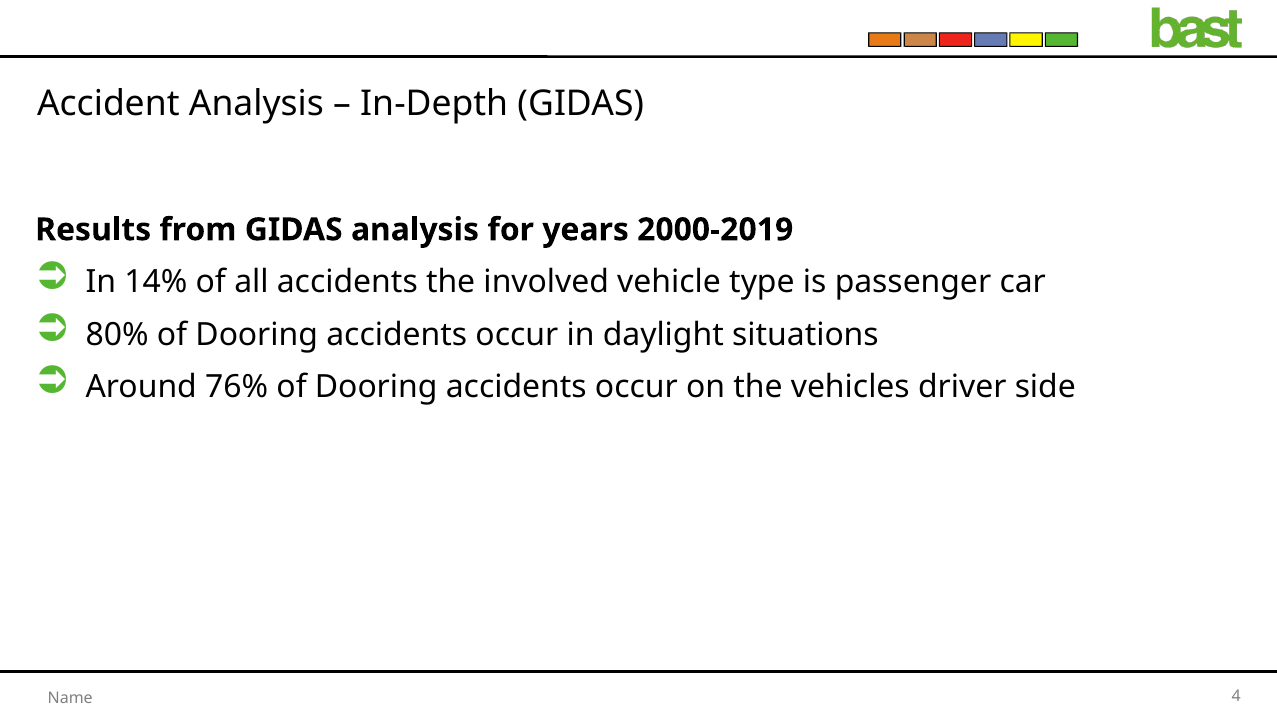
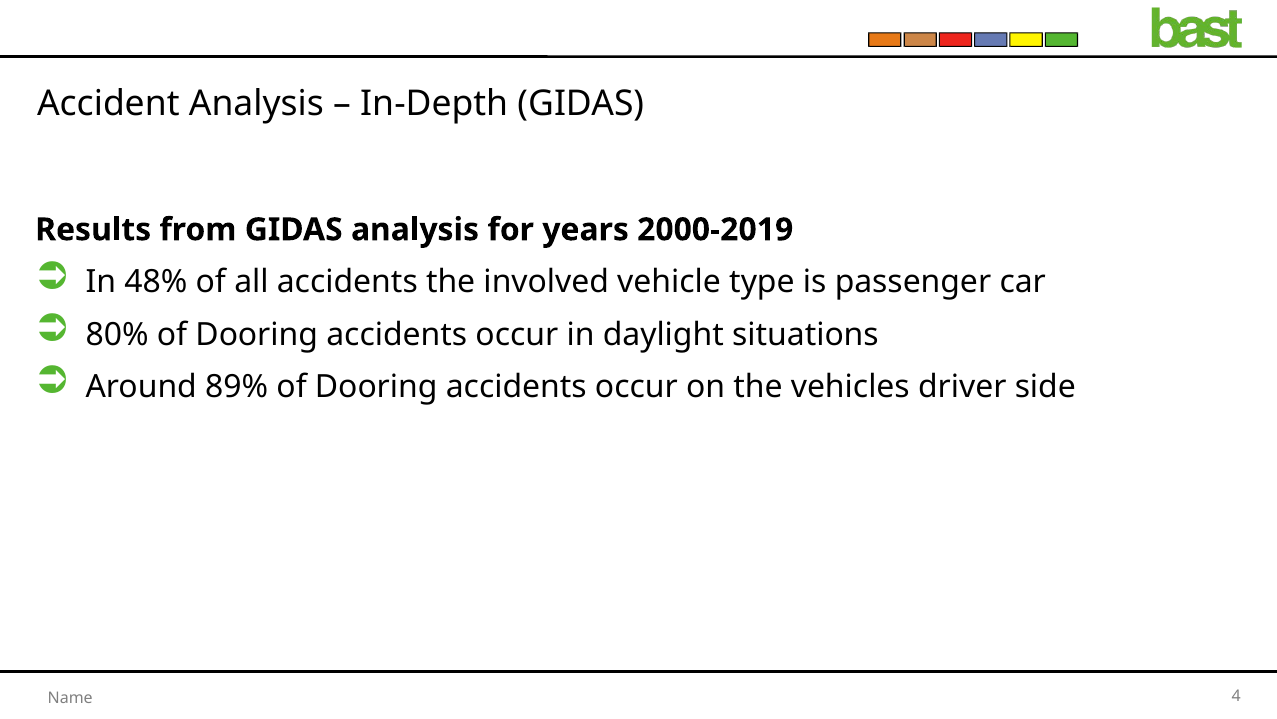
14%: 14% -> 48%
76%: 76% -> 89%
